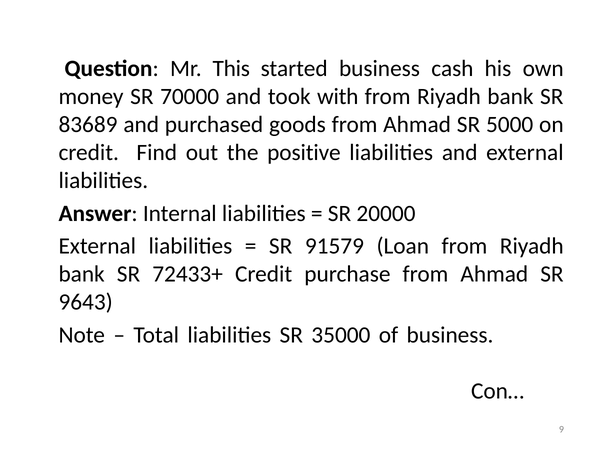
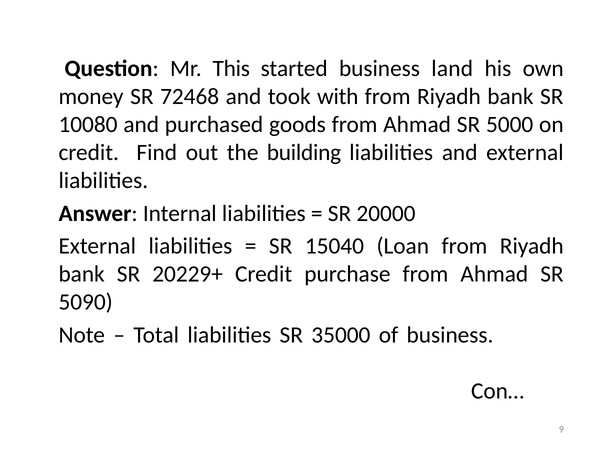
cash: cash -> land
70000: 70000 -> 72468
83689: 83689 -> 10080
positive: positive -> building
91579: 91579 -> 15040
72433+: 72433+ -> 20229+
9643: 9643 -> 5090
